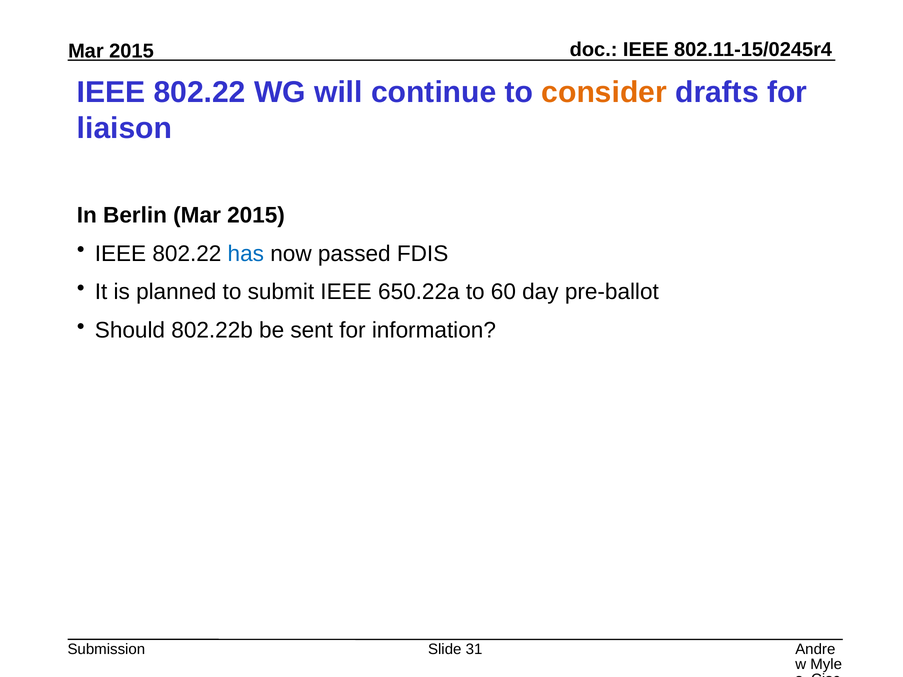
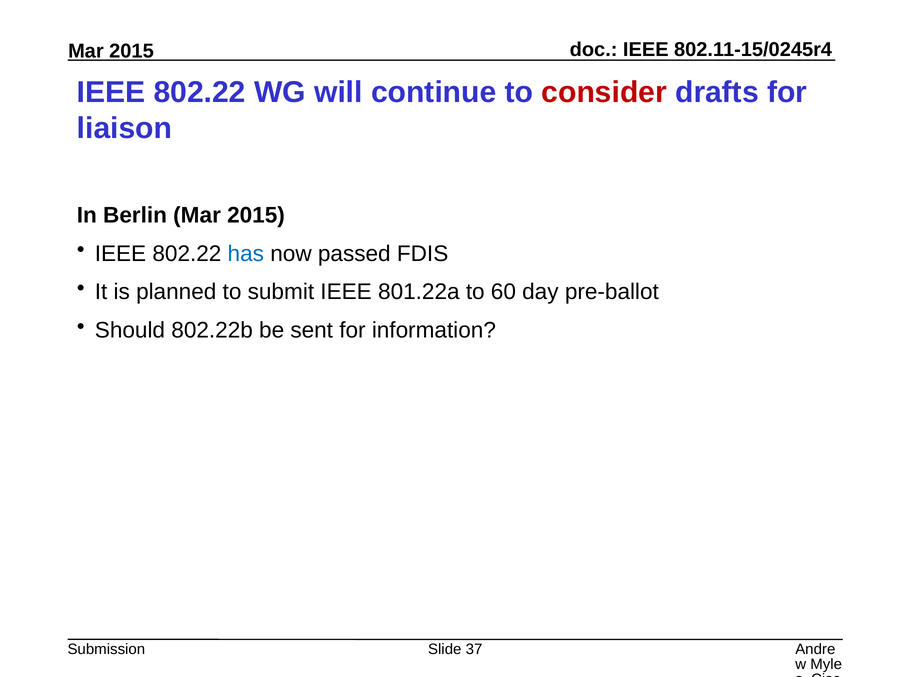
consider colour: orange -> red
650.22a: 650.22a -> 801.22a
31: 31 -> 37
